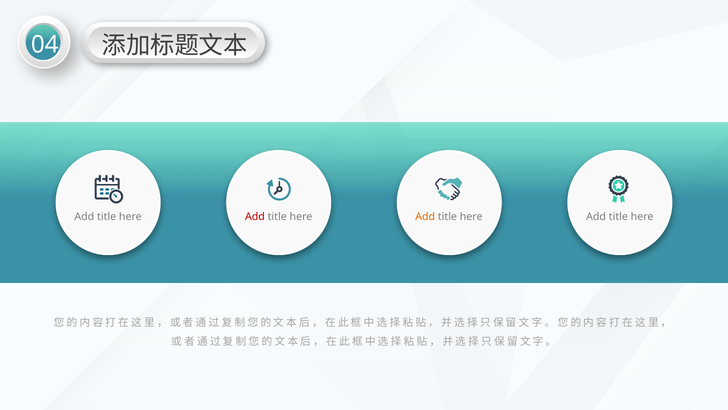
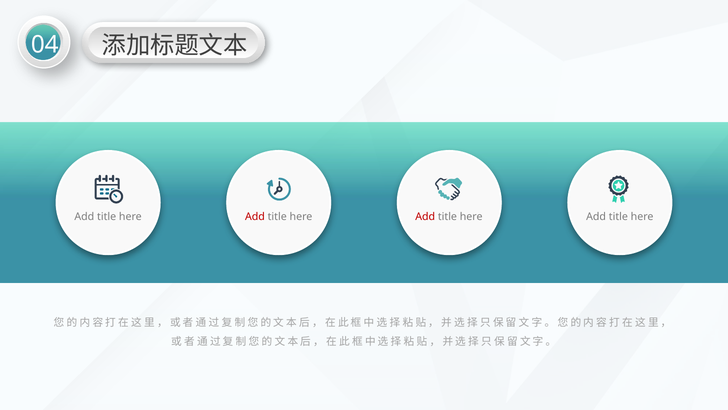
Add at (425, 216) colour: orange -> red
